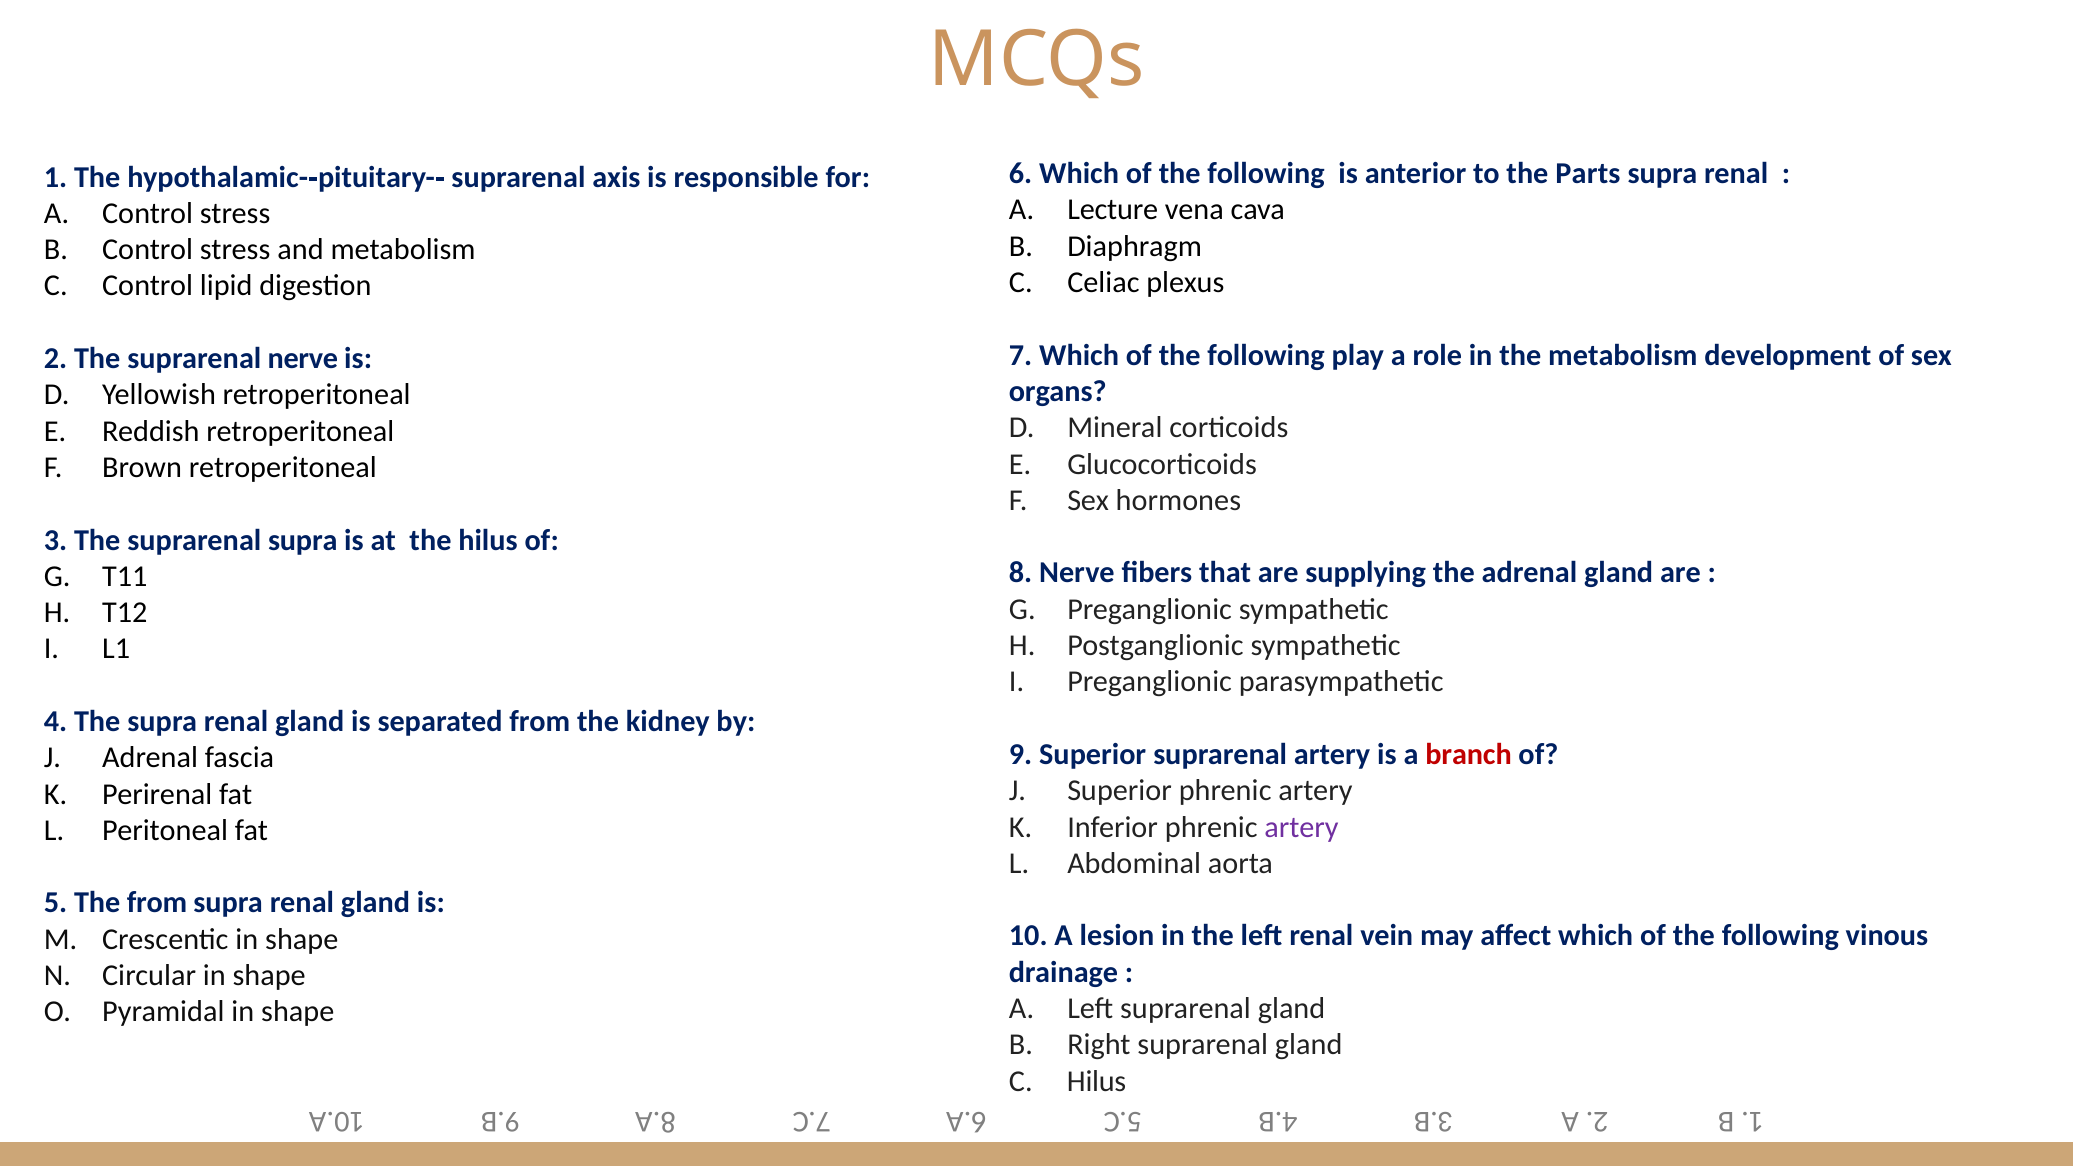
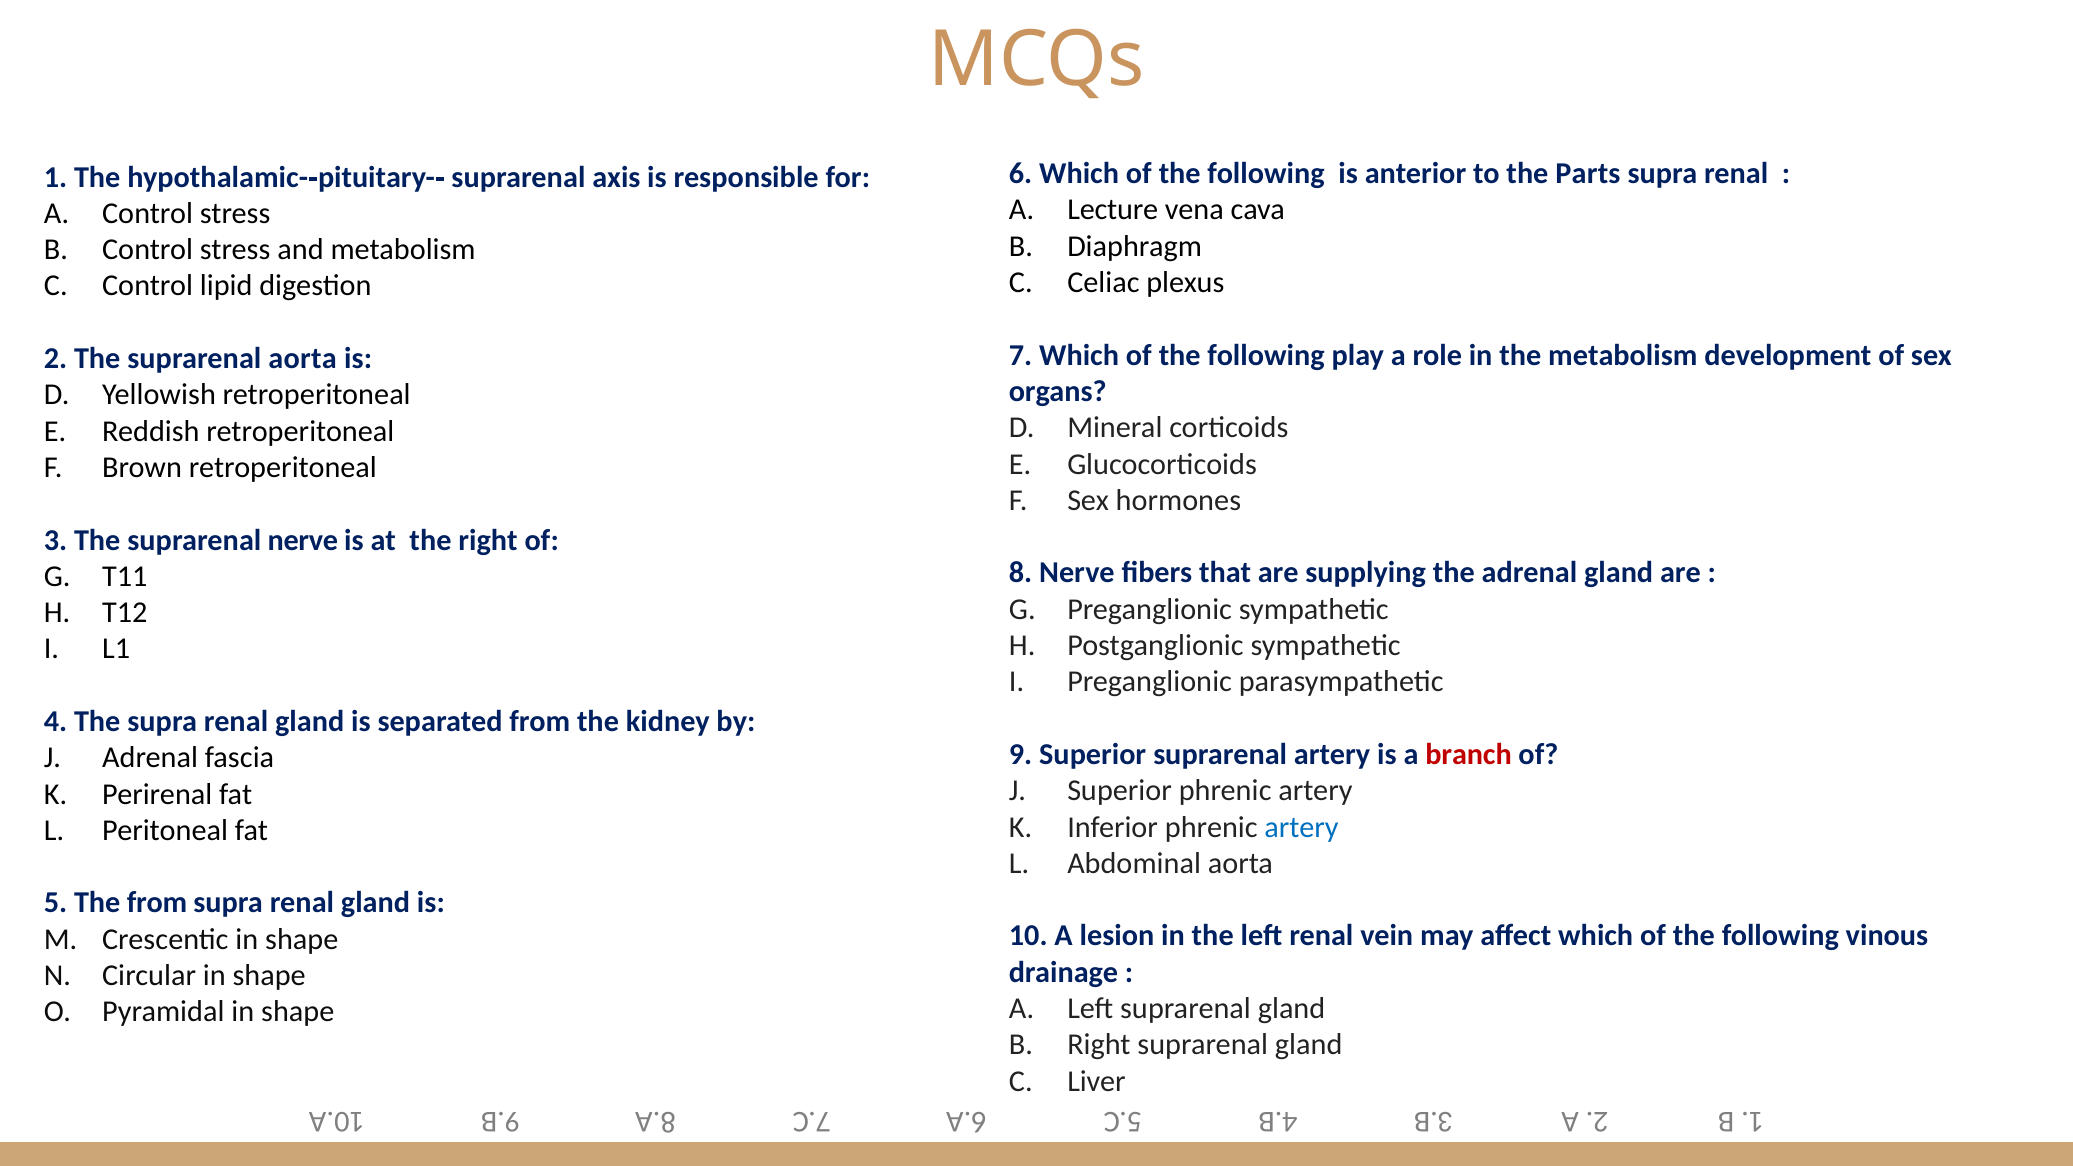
suprarenal nerve: nerve -> aorta
suprarenal supra: supra -> nerve
the hilus: hilus -> right
artery at (1302, 827) colour: purple -> blue
Hilus at (1097, 1081): Hilus -> Liver
